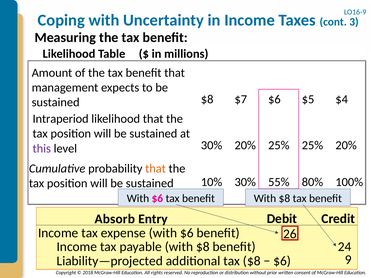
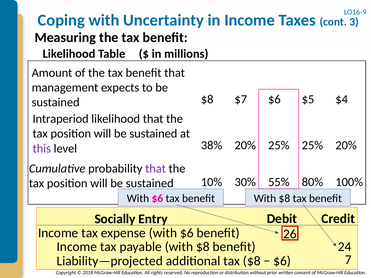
30% at (212, 145): 30% -> 38%
that at (156, 169) colour: orange -> purple
Absorb: Absorb -> Socially
9: 9 -> 7
